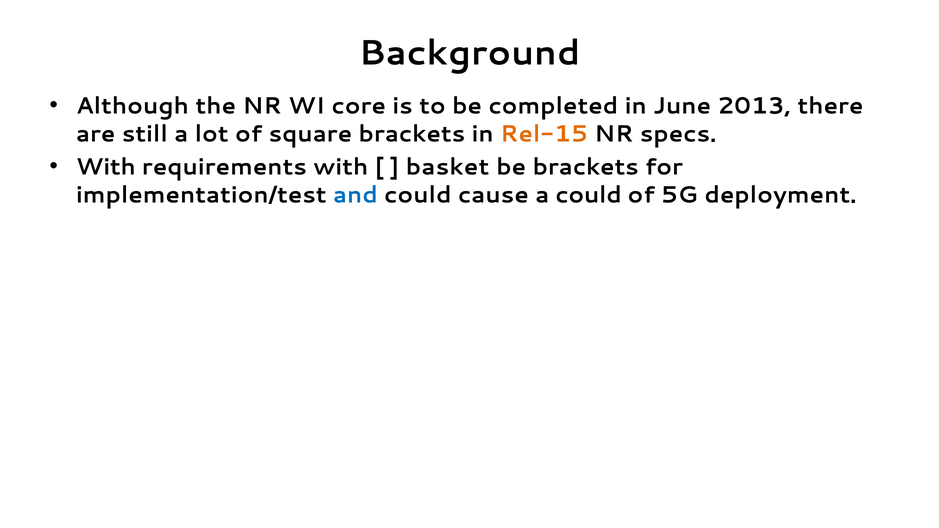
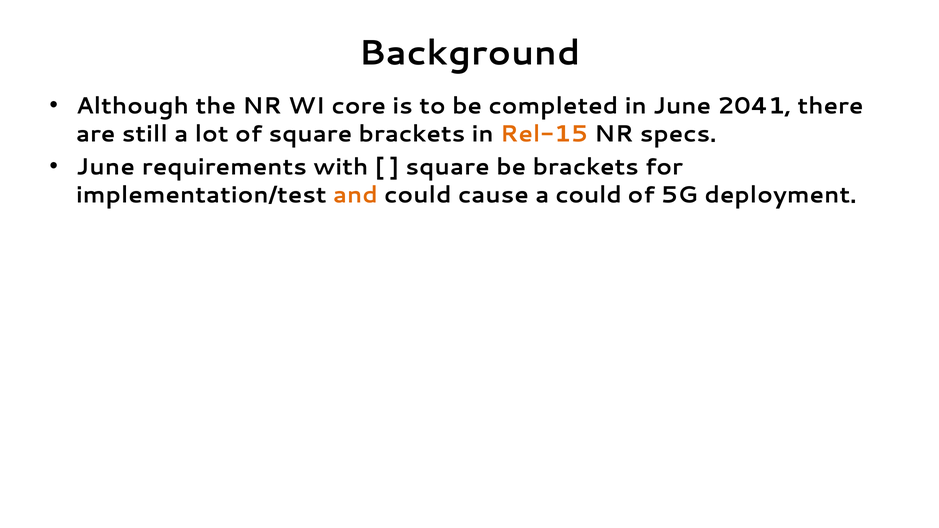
2013: 2013 -> 2041
With at (106, 167): With -> June
basket at (447, 167): basket -> square
and colour: blue -> orange
